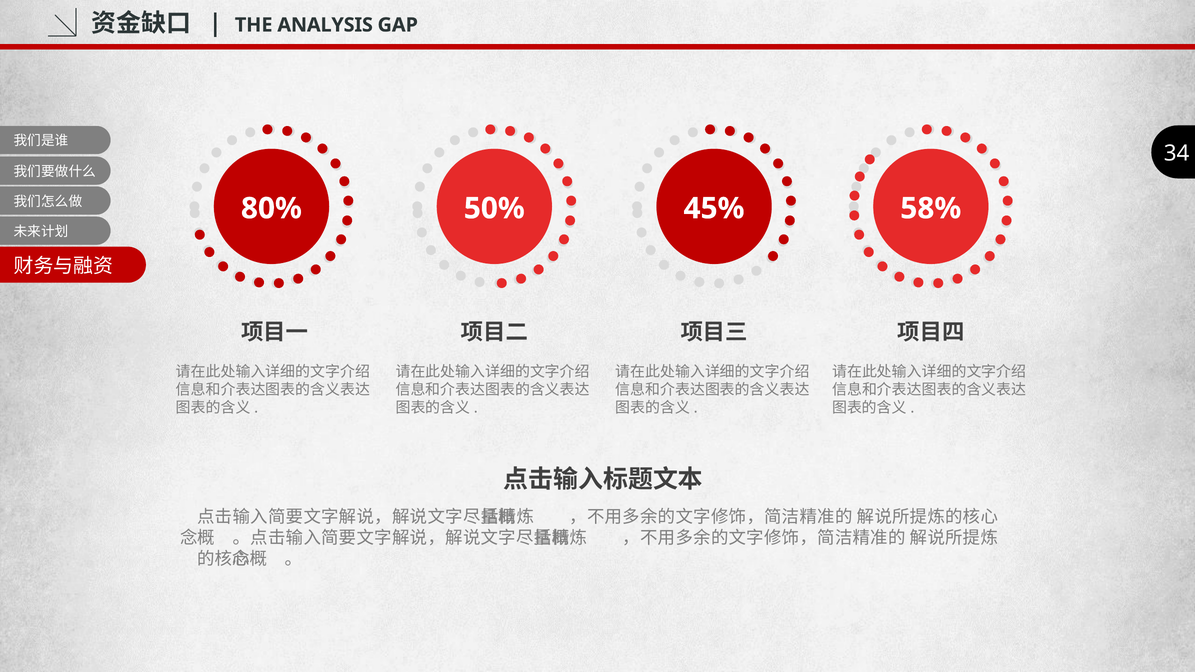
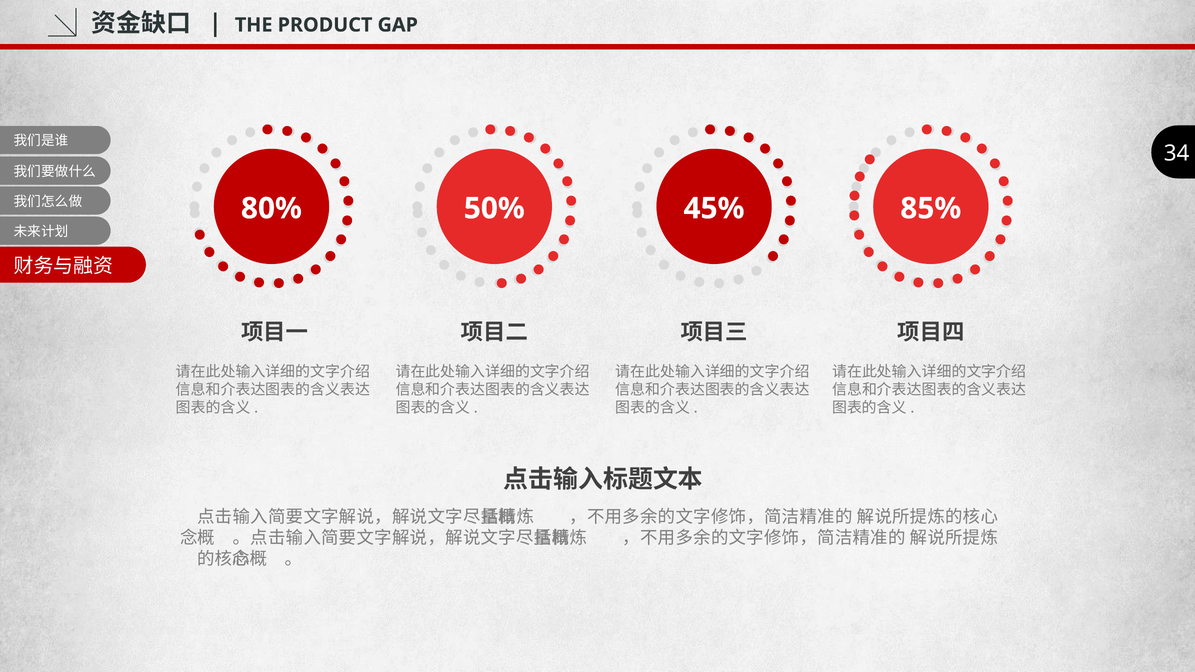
ANALYSIS: ANALYSIS -> PRODUCT
58%: 58% -> 85%
